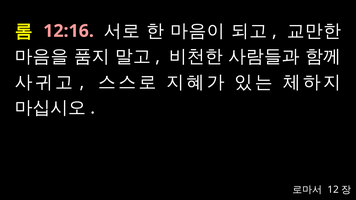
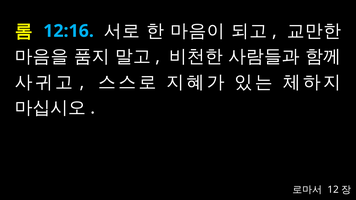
12:16 colour: pink -> light blue
